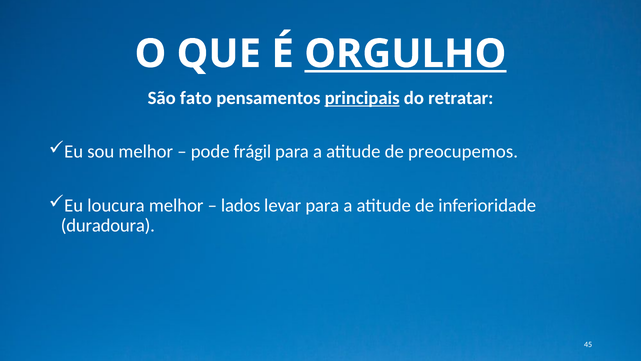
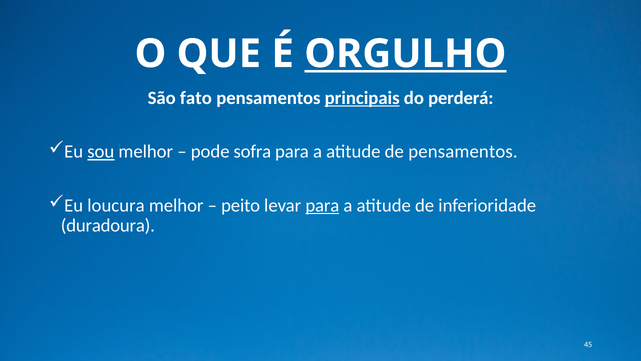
retratar: retratar -> perderá
sou underline: none -> present
frágil: frágil -> sofra
de preocupemos: preocupemos -> pensamentos
lados: lados -> peito
para at (322, 205) underline: none -> present
